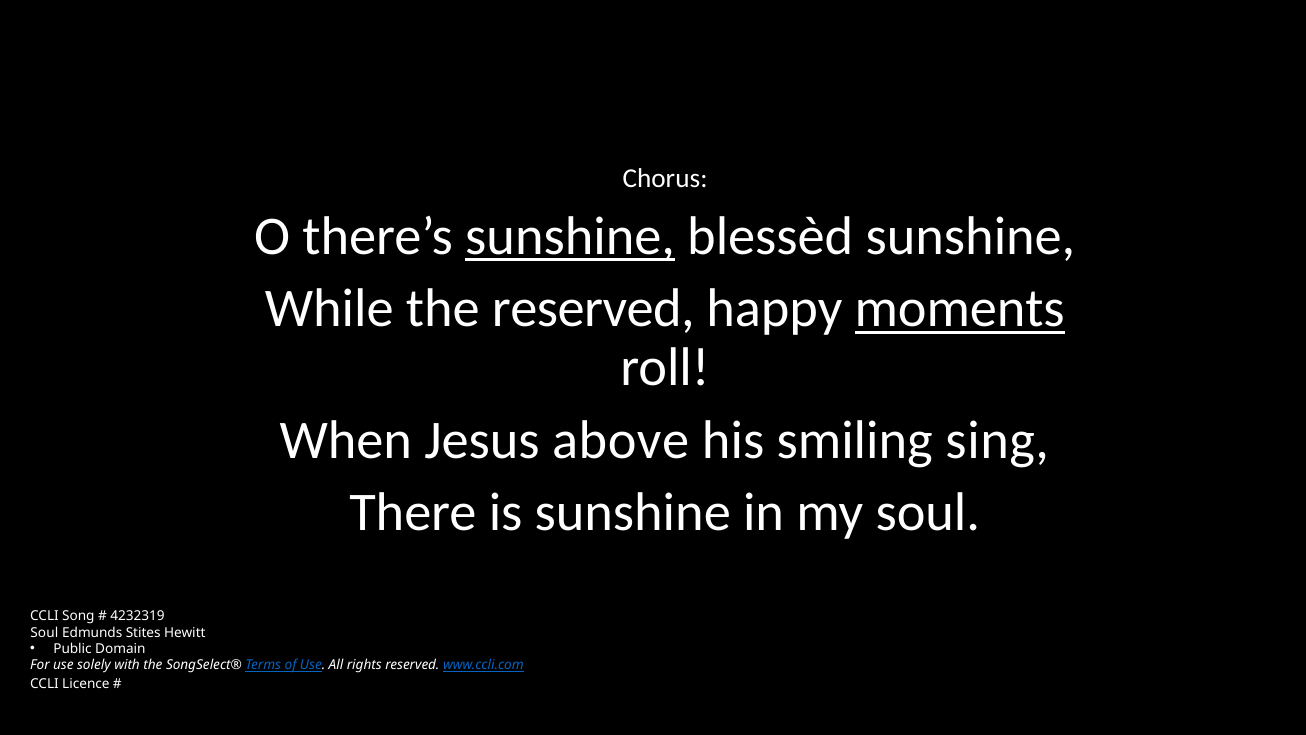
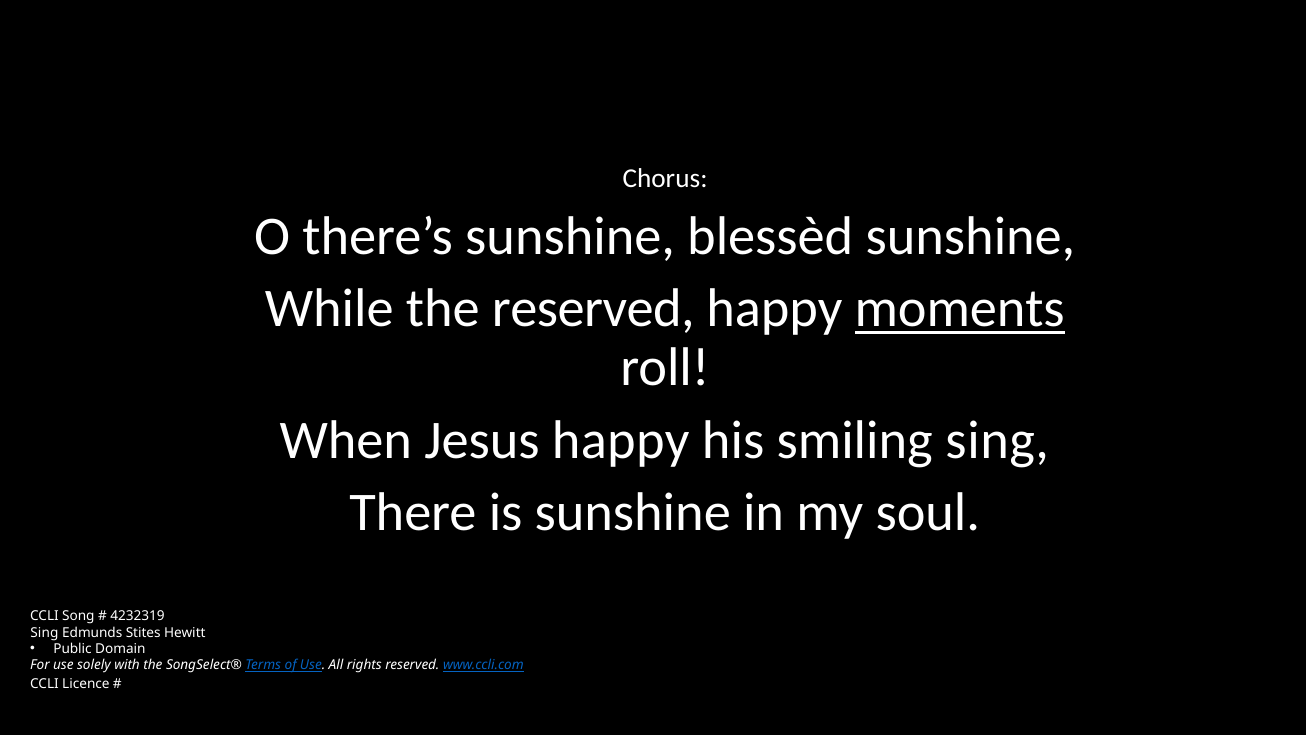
sunshine at (570, 236) underline: present -> none
Jesus above: above -> happy
Soul at (44, 632): Soul -> Sing
